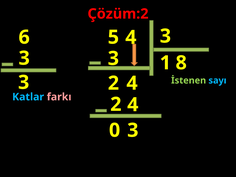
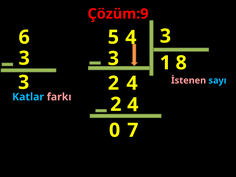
Çözüm:2: Çözüm:2 -> Çözüm:9
İstenen colour: light green -> pink
0 3: 3 -> 7
